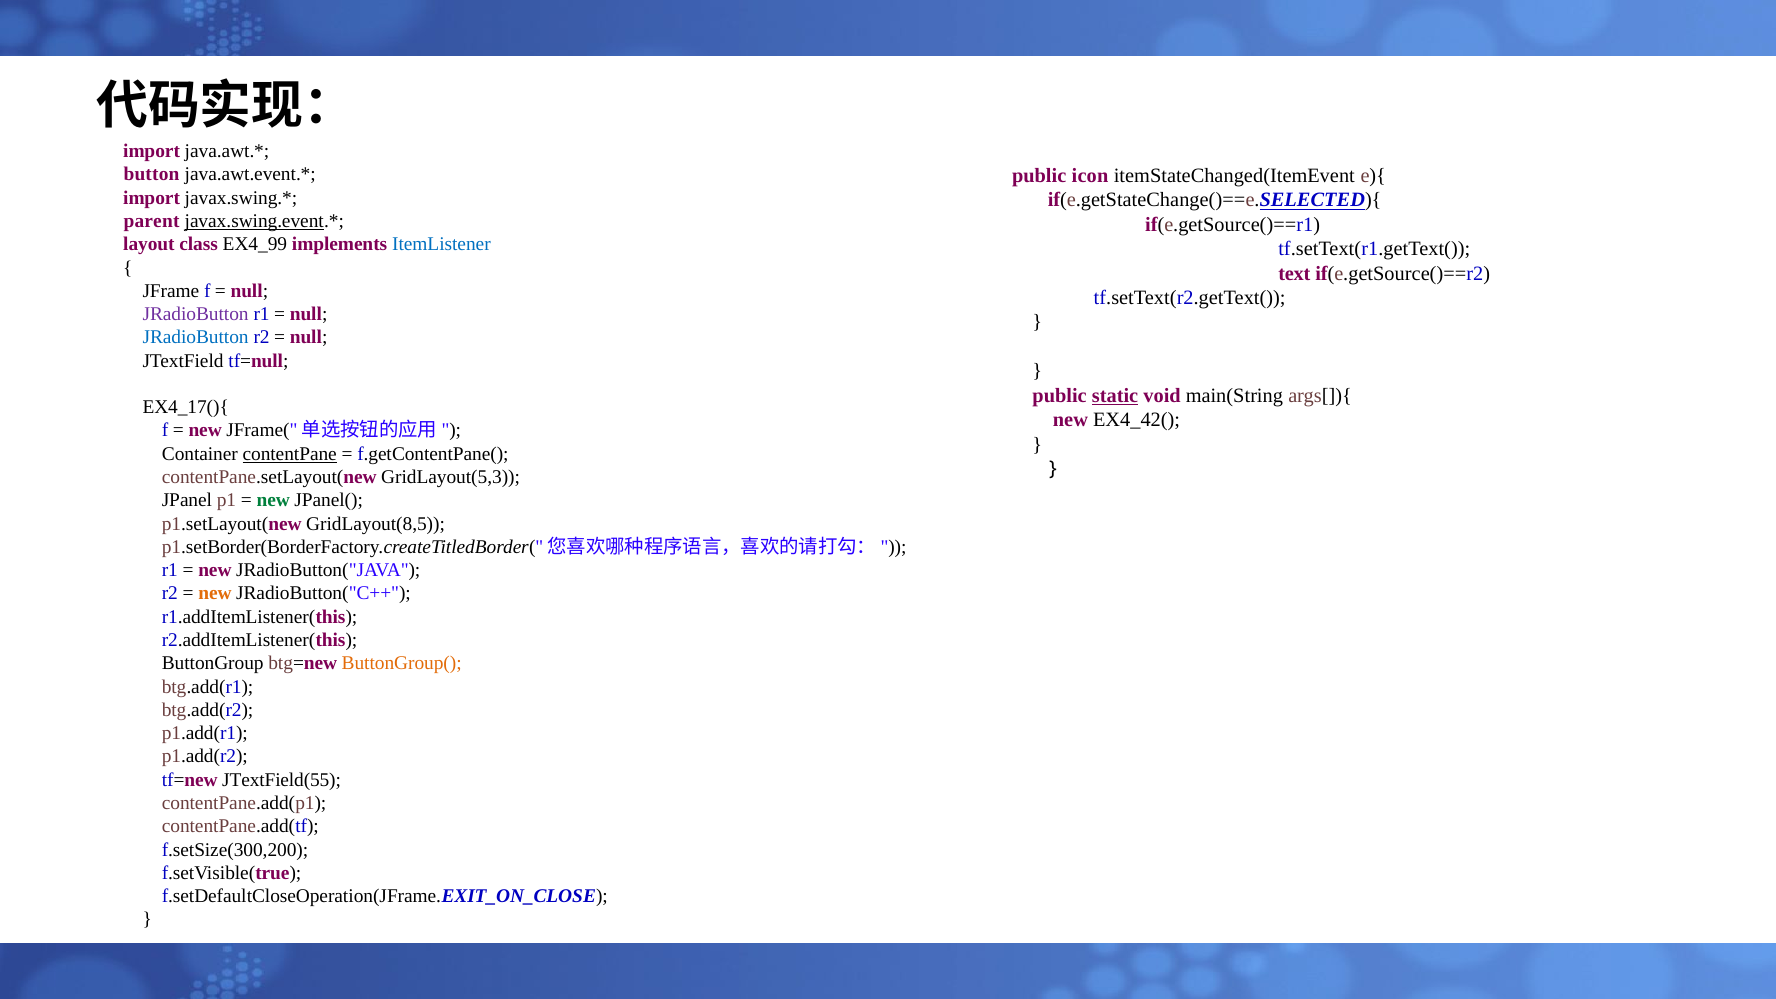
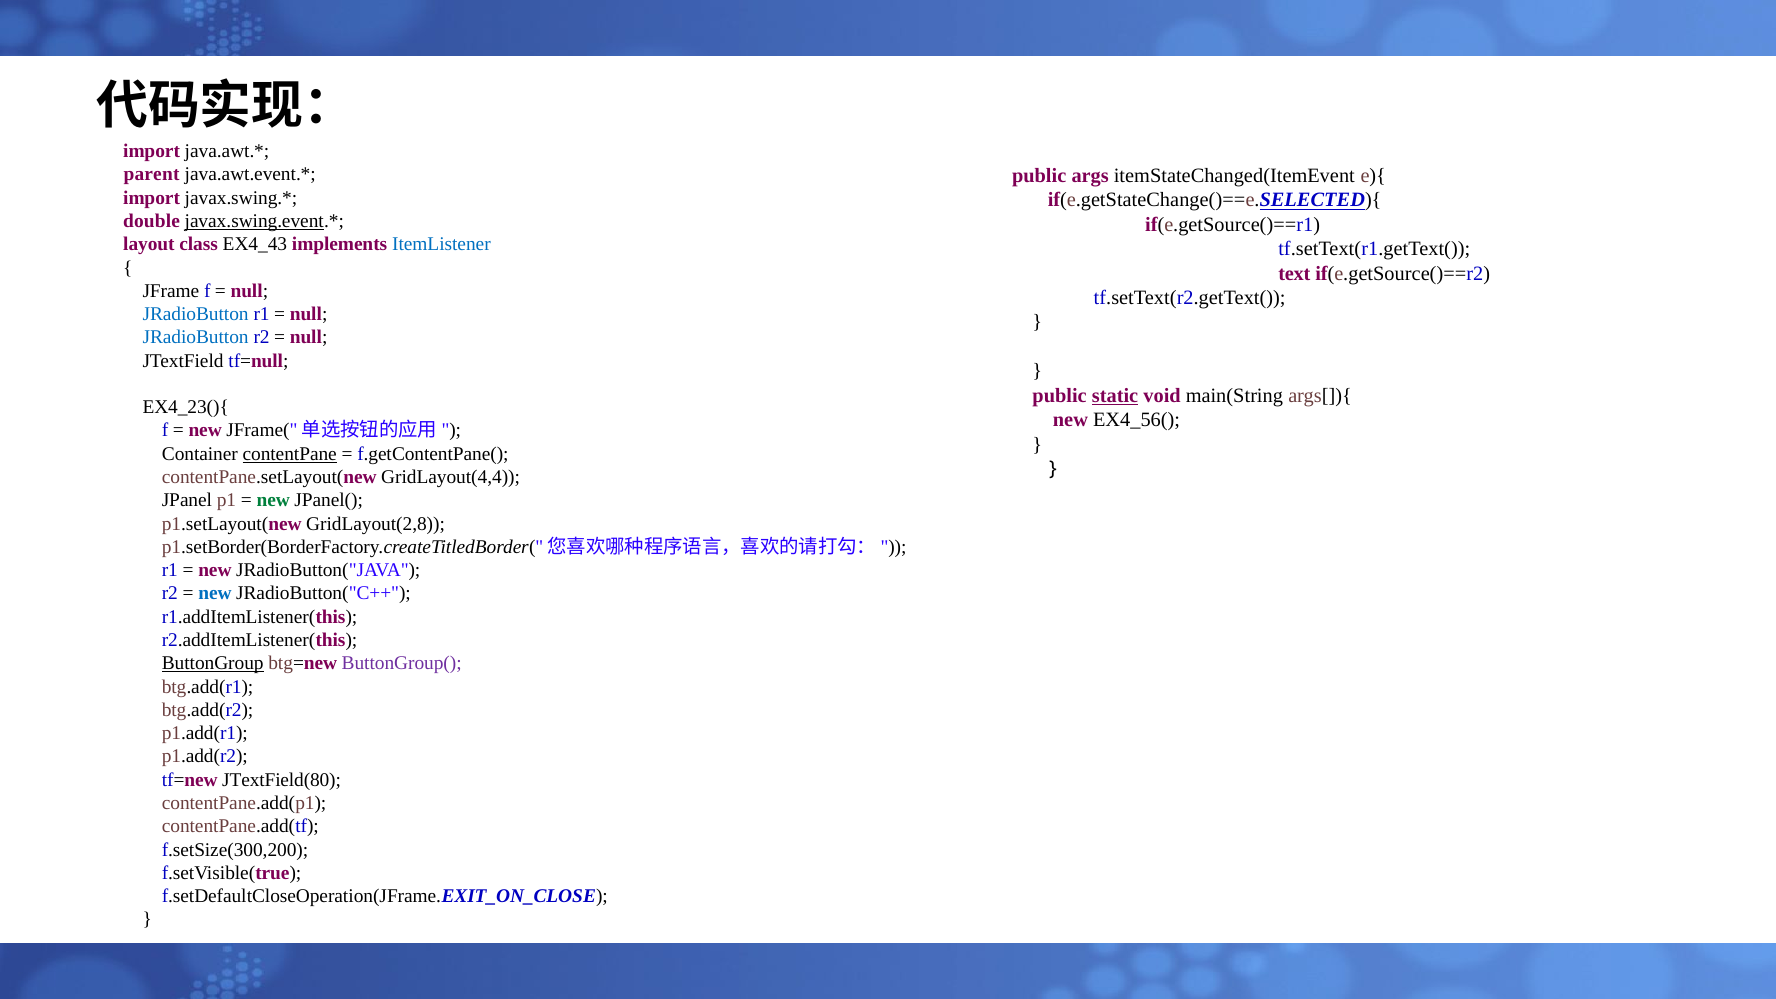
button: button -> parent
icon: icon -> args
parent: parent -> double
EX4_99: EX4_99 -> EX4_43
JRadioButton at (196, 314) colour: purple -> blue
EX4_17(){: EX4_17(){ -> EX4_23(){
EX4_42(: EX4_42( -> EX4_56(
GridLayout(5,3: GridLayout(5,3 -> GridLayout(4,4
GridLayout(8,5: GridLayout(8,5 -> GridLayout(2,8
new at (215, 594) colour: orange -> blue
ButtonGroup underline: none -> present
ButtonGroup( colour: orange -> purple
JTextField(55: JTextField(55 -> JTextField(80
